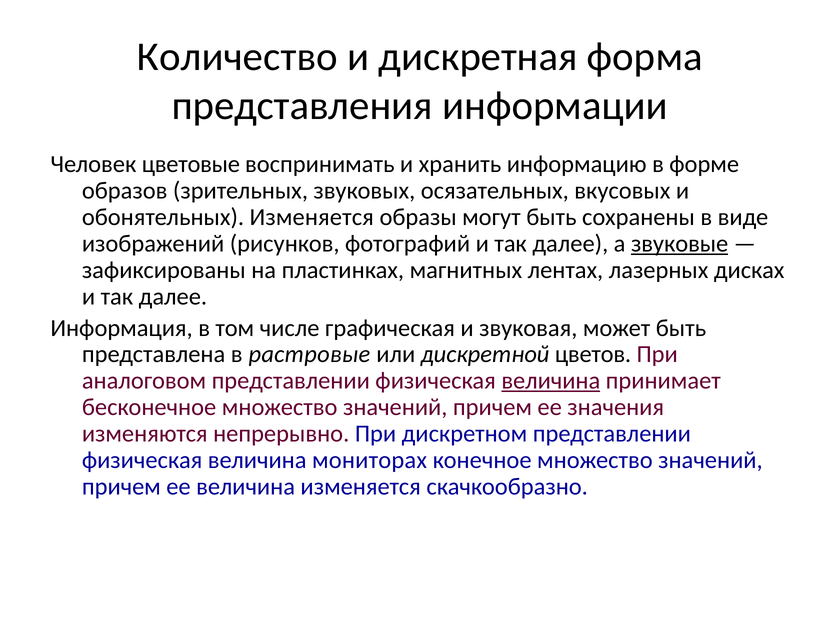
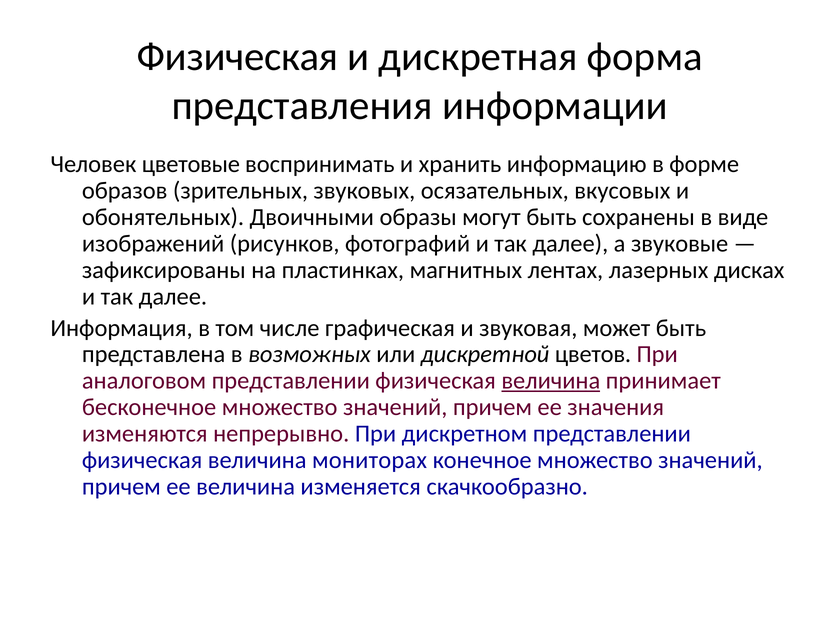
Количество at (237, 57): Количество -> Физическая
обонятельных Изменяется: Изменяется -> Двоичными
звуковые underline: present -> none
растровые: растровые -> возможных
